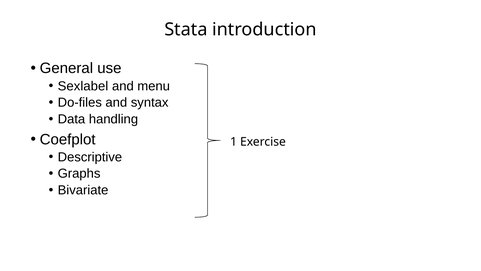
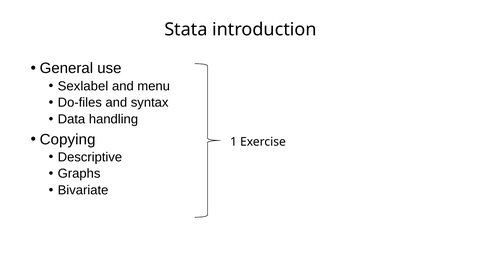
Coefplot: Coefplot -> Copying
